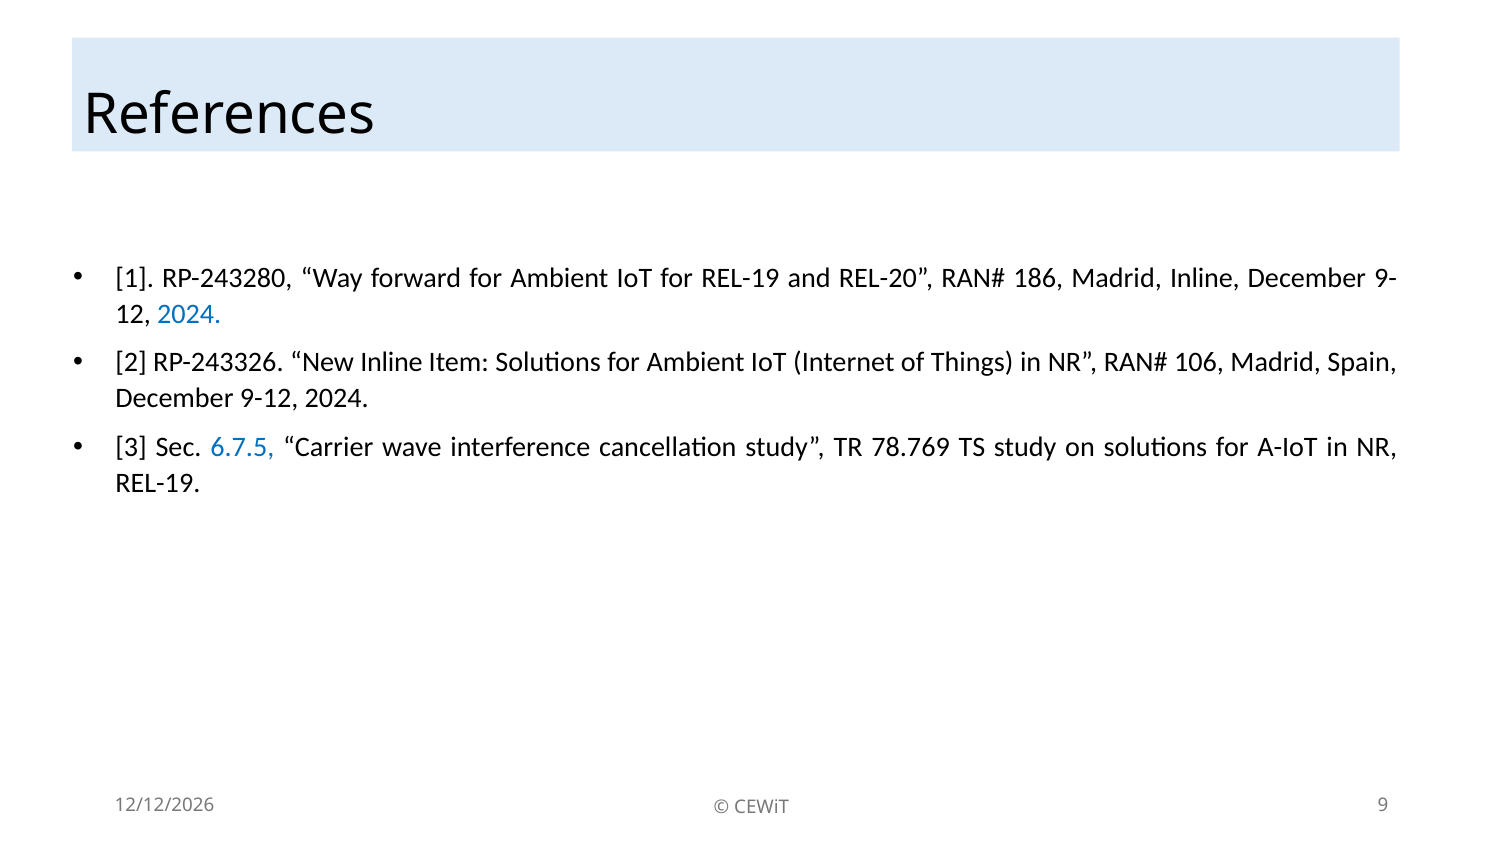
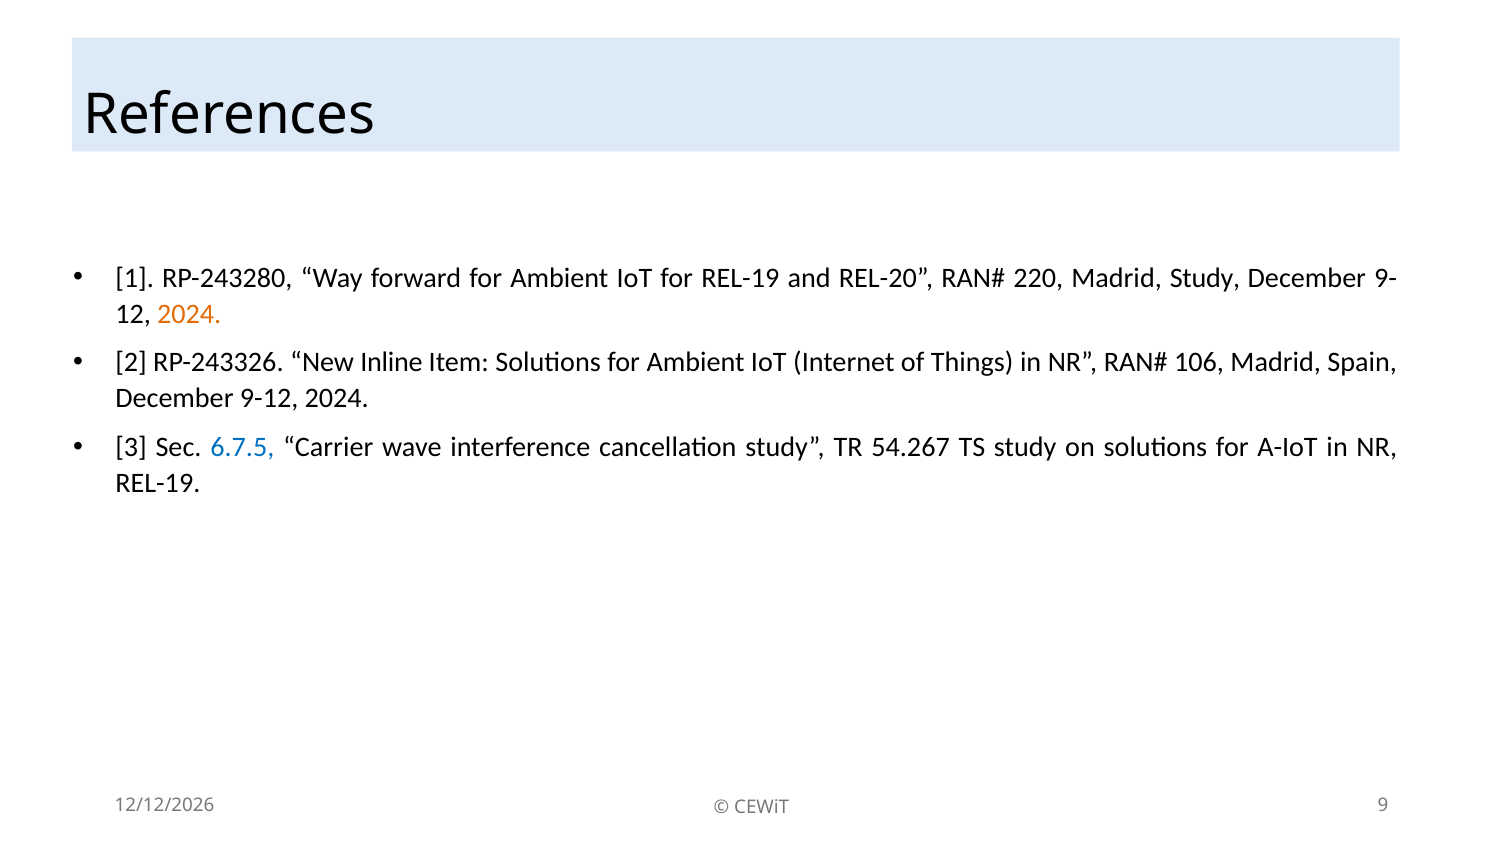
186: 186 -> 220
Madrid Inline: Inline -> Study
2024 at (189, 314) colour: blue -> orange
78.769: 78.769 -> 54.267
